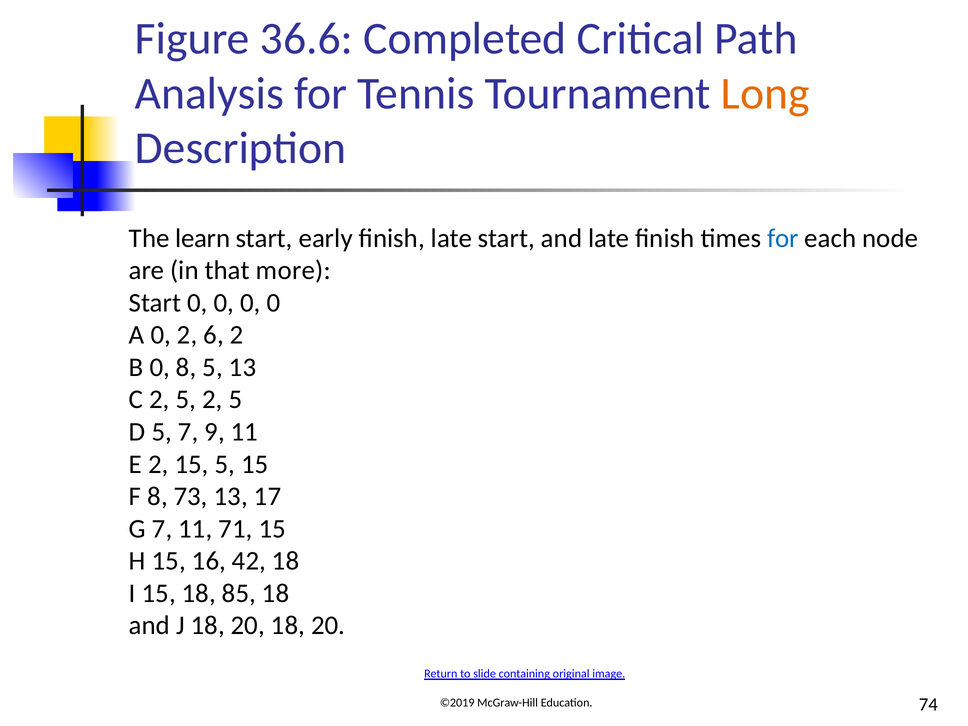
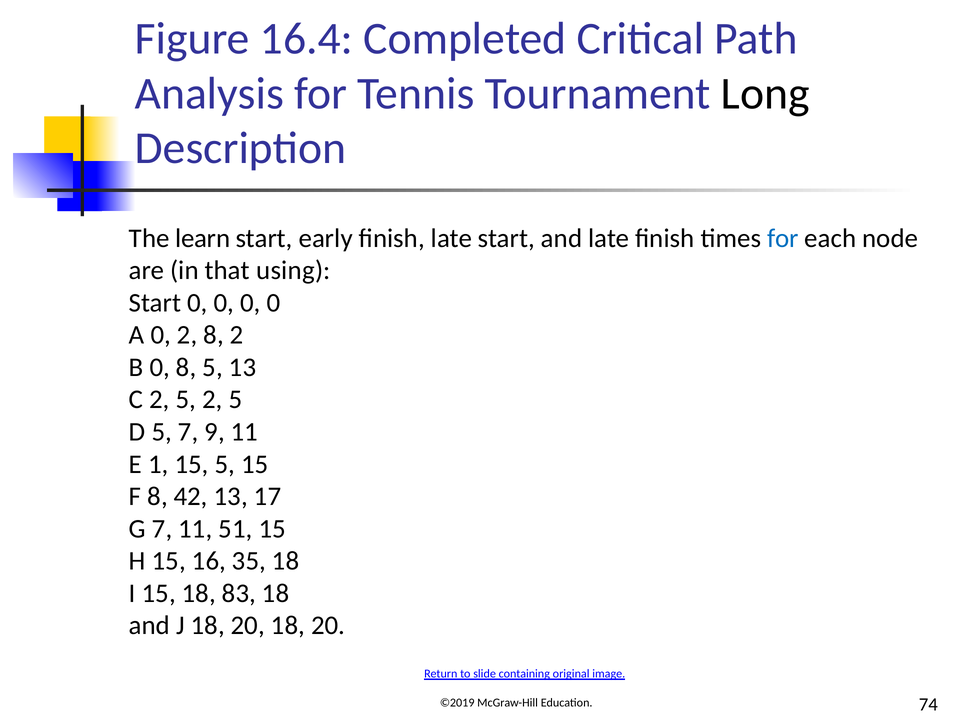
36.6: 36.6 -> 16.4
Long colour: orange -> black
more: more -> using
2 6: 6 -> 8
E 2: 2 -> 1
73: 73 -> 42
71: 71 -> 51
42: 42 -> 35
85: 85 -> 83
